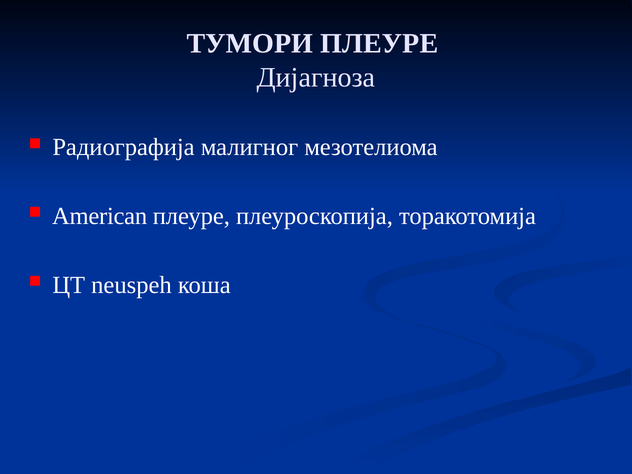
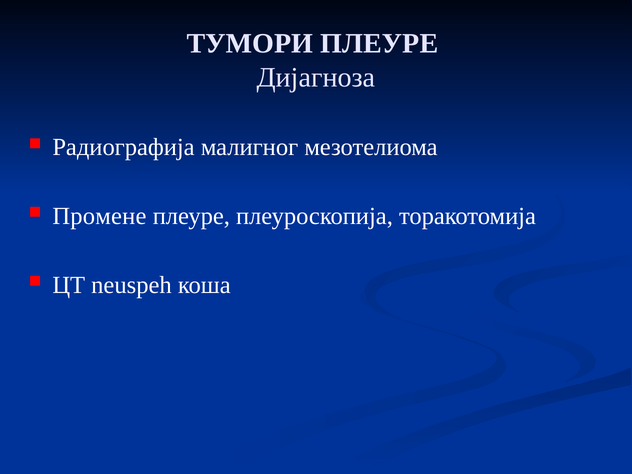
American: American -> Промене
